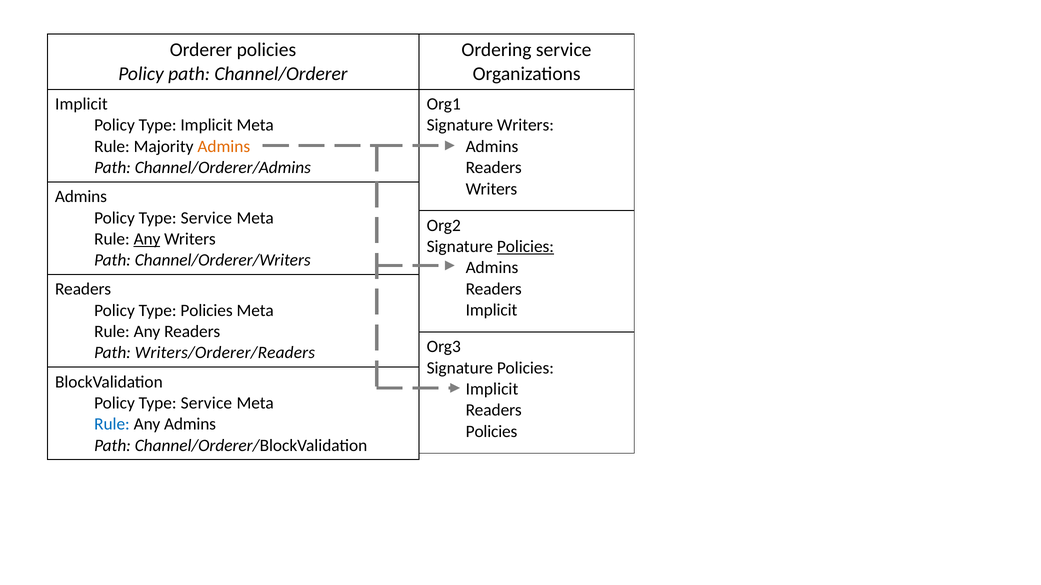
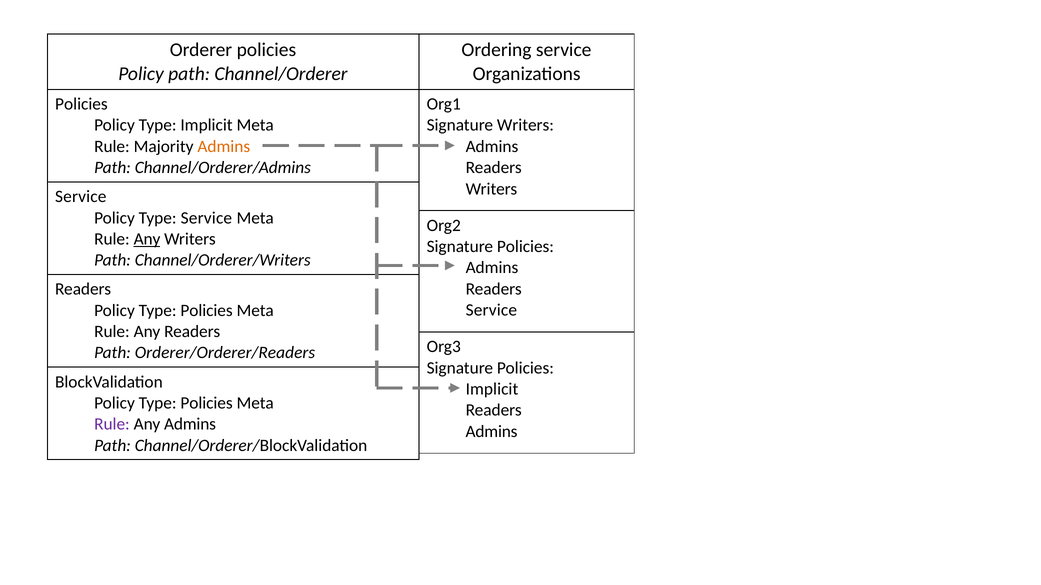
Implicit at (81, 104): Implicit -> Policies
Admins at (81, 197): Admins -> Service
Policies at (525, 247) underline: present -> none
Implicit at (492, 310): Implicit -> Service
Writers/Orderer/Readers: Writers/Orderer/Readers -> Orderer/Orderer/Readers
Service at (206, 403): Service -> Policies
Rule at (112, 425) colour: blue -> purple
Policies at (492, 432): Policies -> Admins
